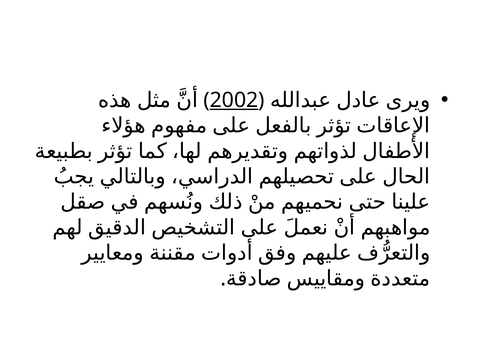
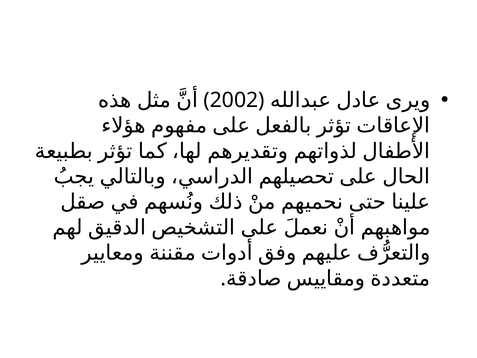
2002 underline: present -> none
